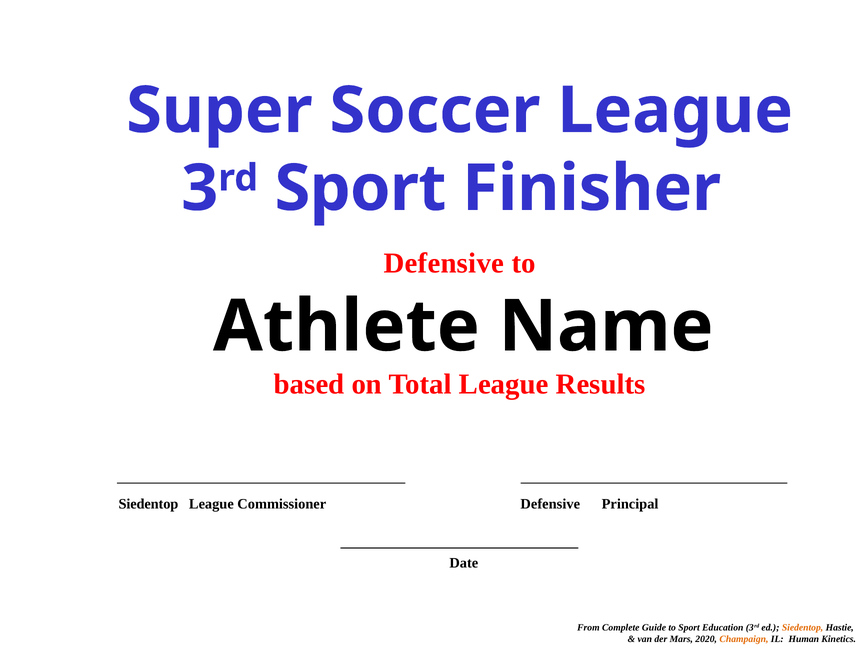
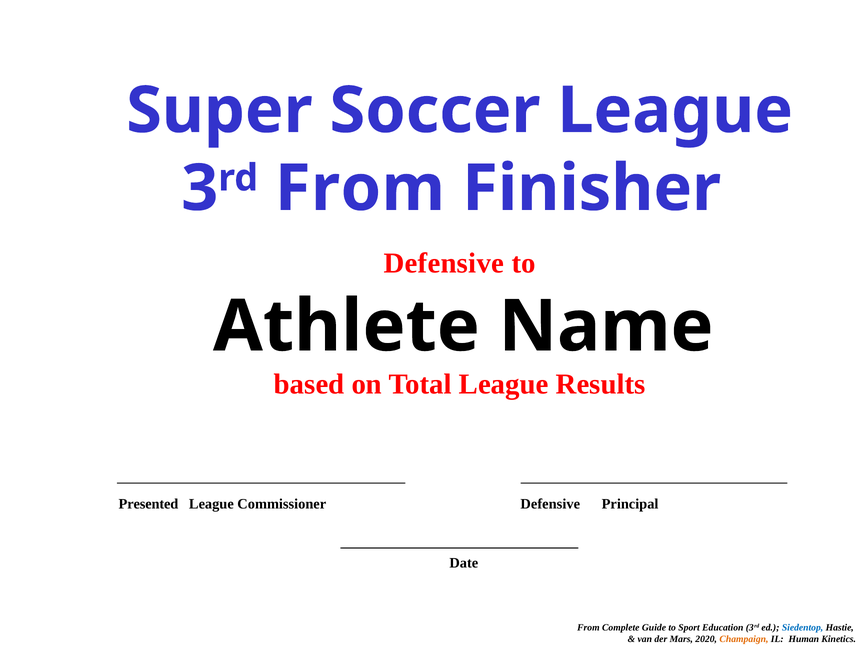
Sport at (361, 188): Sport -> From
Siedentop at (148, 504): Siedentop -> Presented
Siedentop at (803, 627) colour: orange -> blue
